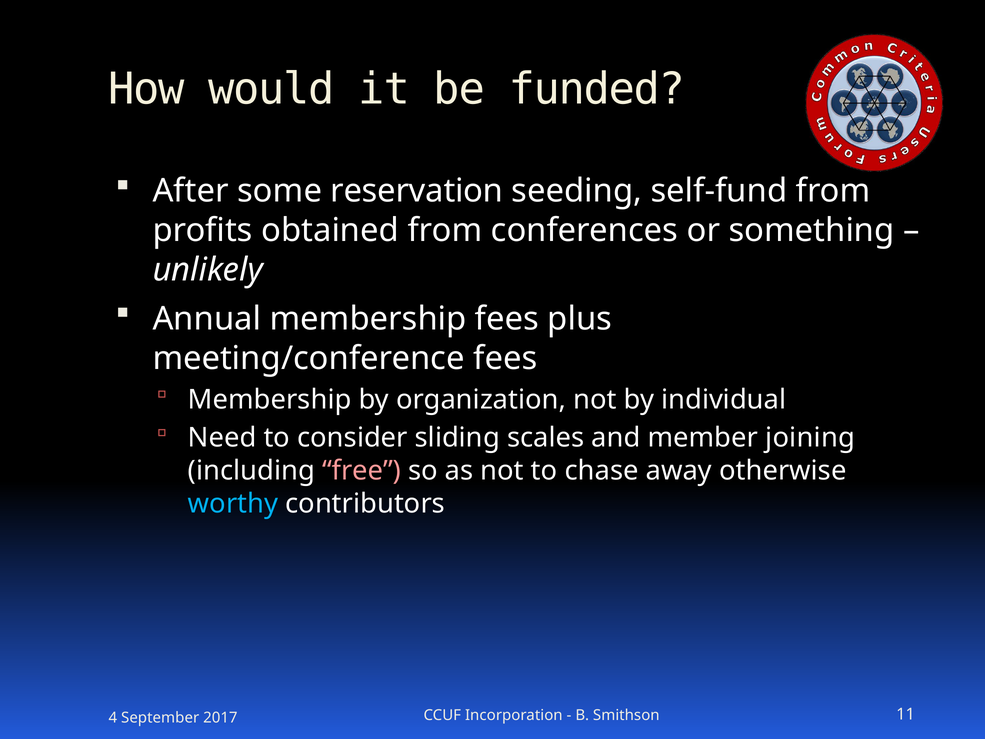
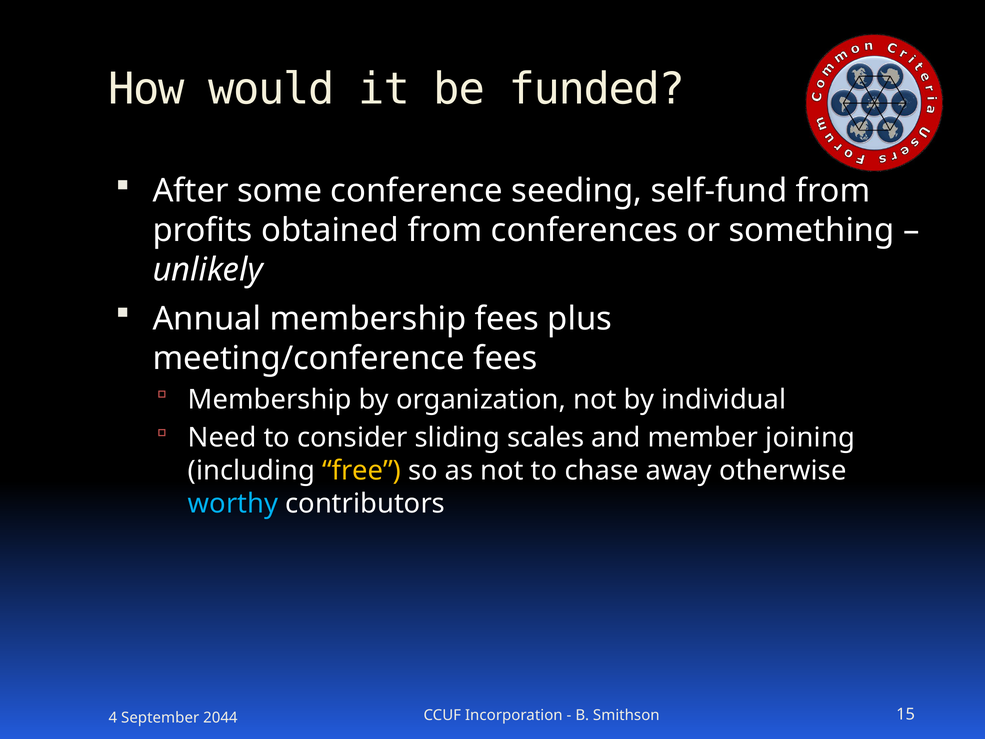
reservation: reservation -> conference
free colour: pink -> yellow
11: 11 -> 15
2017: 2017 -> 2044
